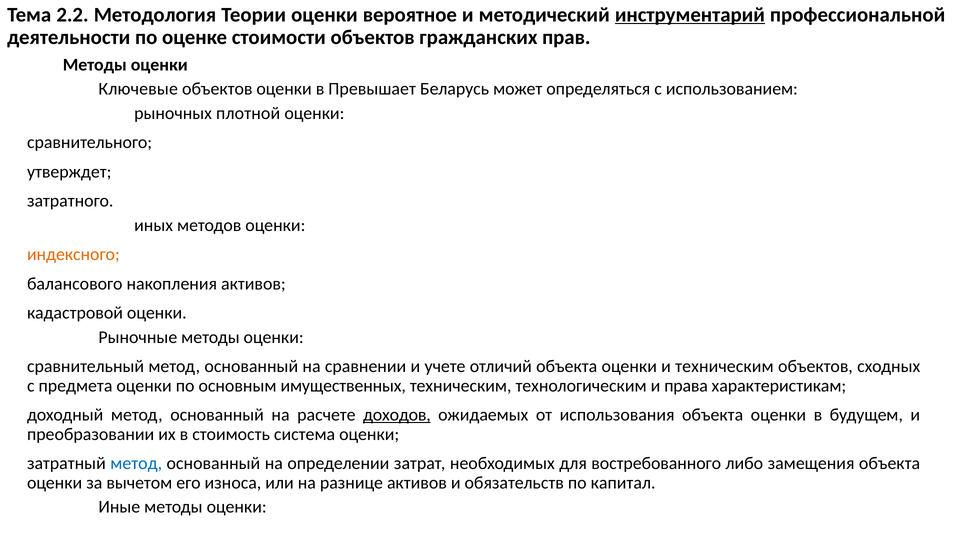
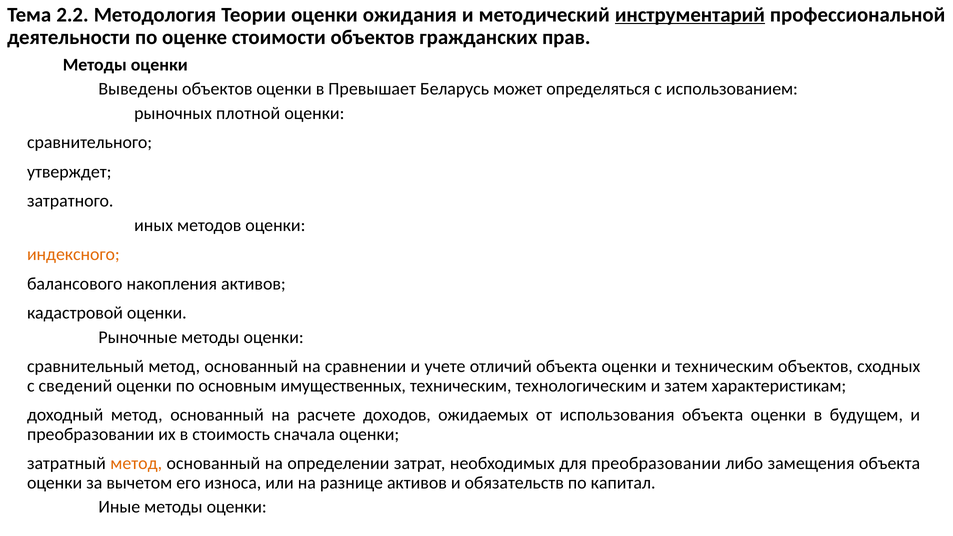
вероятное: вероятное -> ожидания
Ключевые: Ключевые -> Выведены
предмета: предмета -> сведений
права: права -> затем
доходов underline: present -> none
система: система -> сначала
метод at (136, 463) colour: blue -> orange
для востребованного: востребованного -> преобразовании
